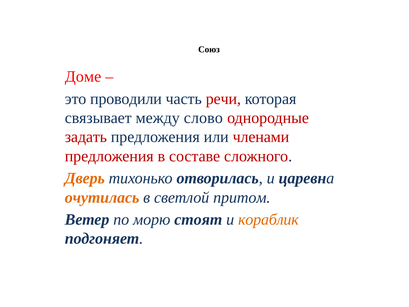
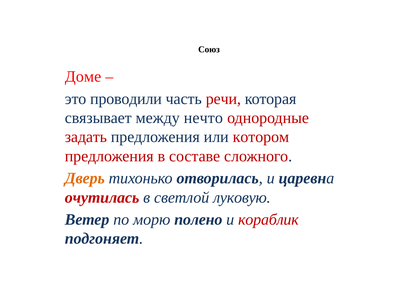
слово: слово -> нечто
членами: членами -> котором
очутилась colour: orange -> red
притом: притом -> луковую
стоят: стоят -> полено
кораблик colour: orange -> red
